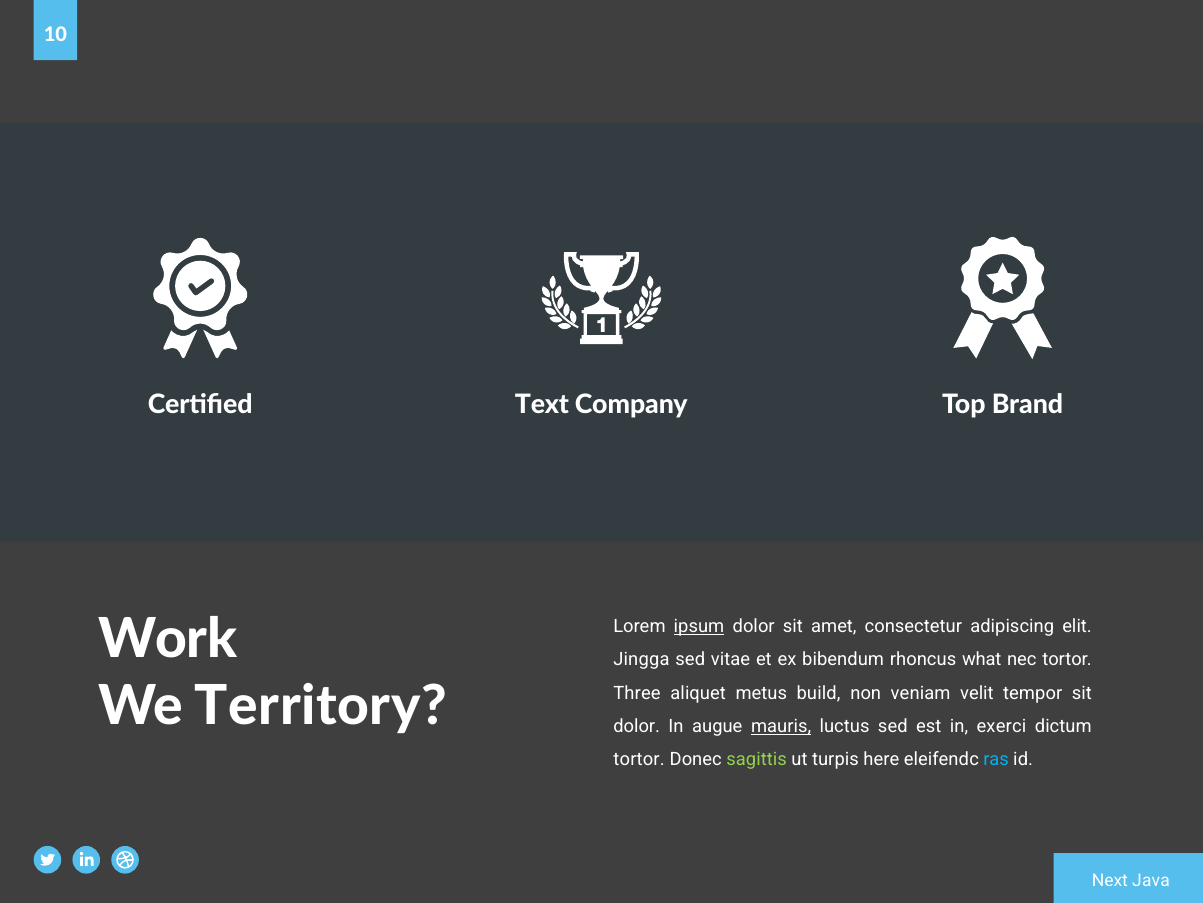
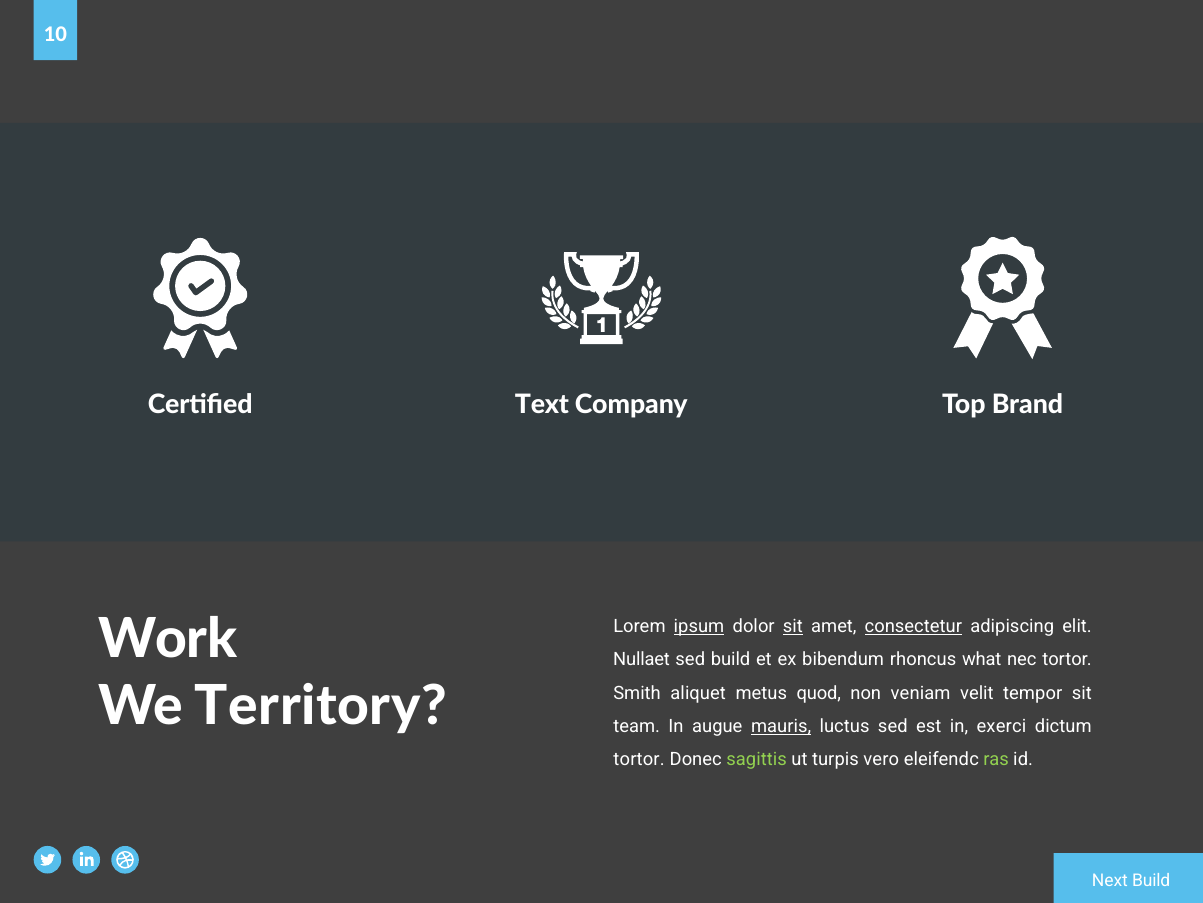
sit at (793, 626) underline: none -> present
consectetur underline: none -> present
Jingga: Jingga -> Nullaet
sed vitae: vitae -> build
Three: Three -> Smith
build: build -> quod
dolor at (637, 726): dolor -> team
here: here -> vero
ras colour: light blue -> light green
Next Java: Java -> Build
